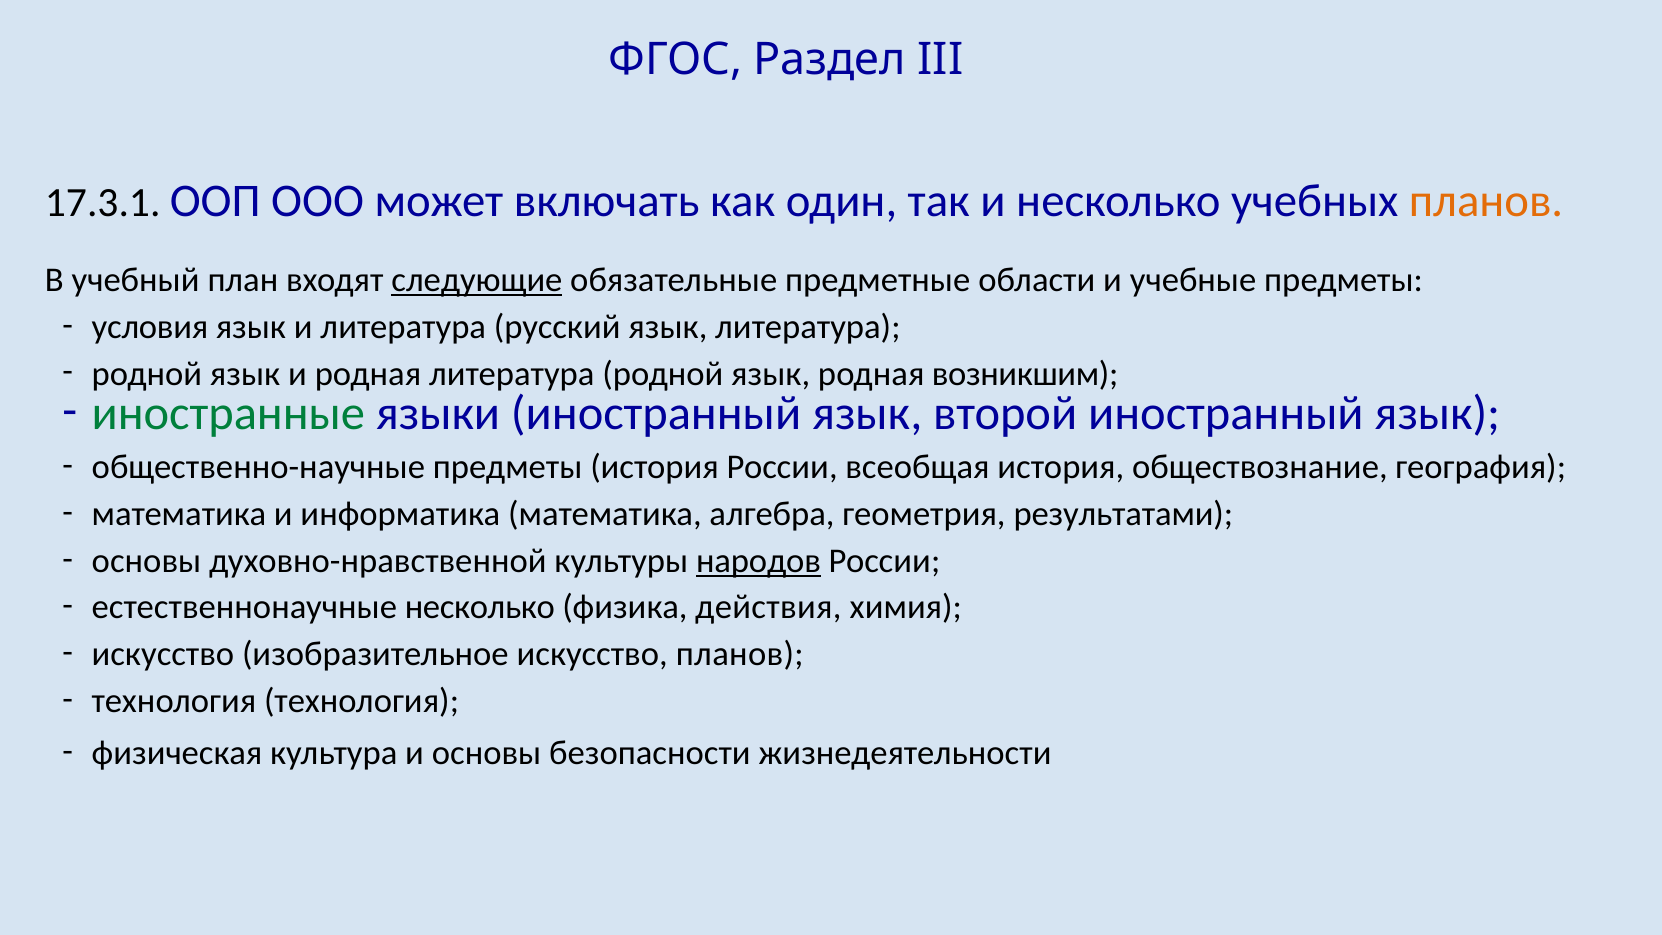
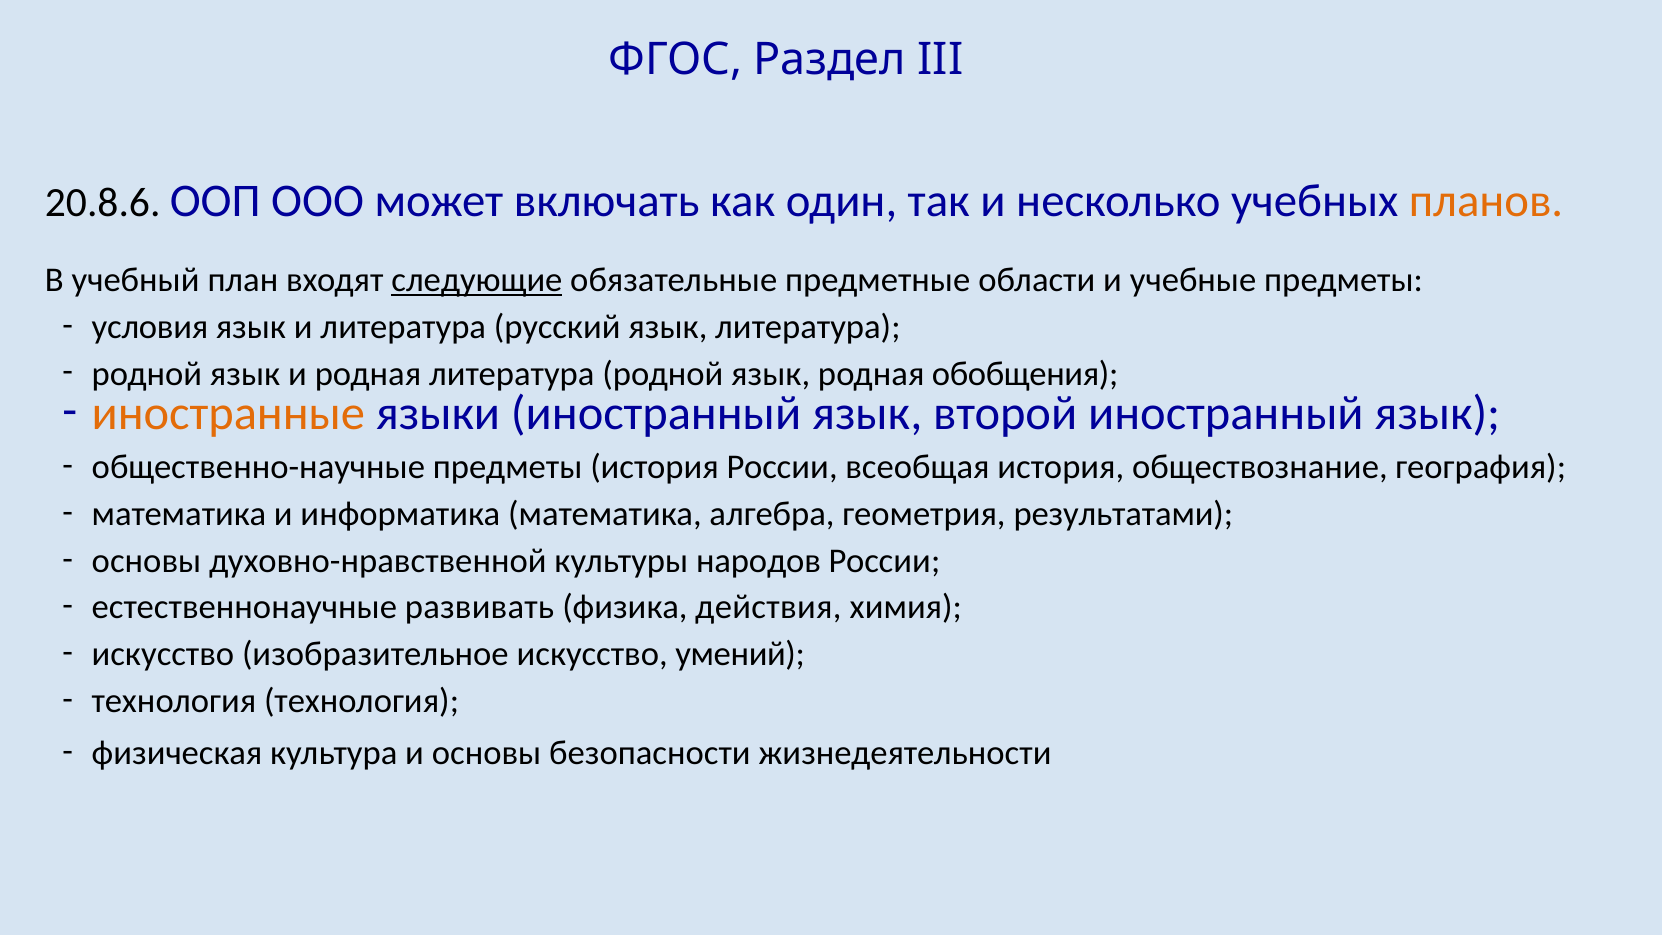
17.3.1: 17.3.1 -> 20.8.6
возникшим: возникшим -> обобщения
иностранные colour: green -> orange
народов underline: present -> none
естественнонаучные несколько: несколько -> развивать
искусство планов: планов -> умений
